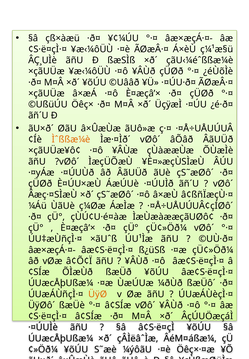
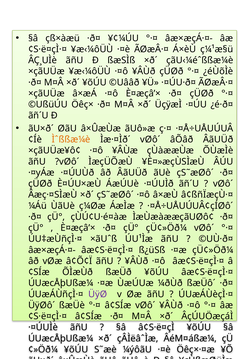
ÜÿØ colour: orange -> purple
